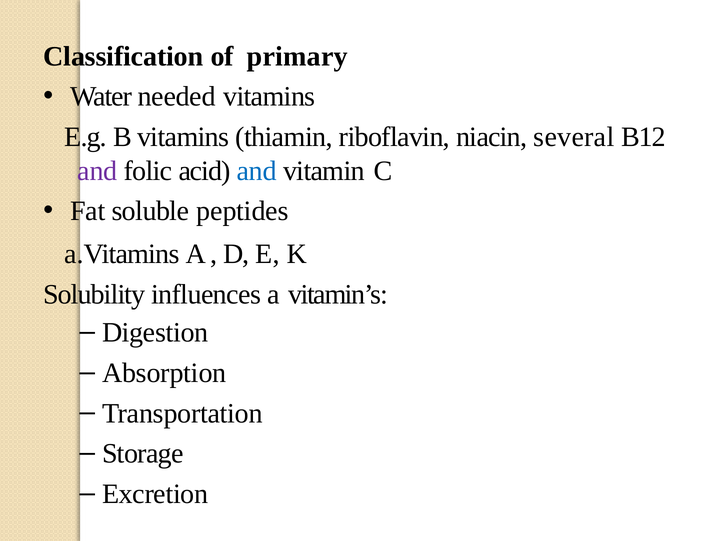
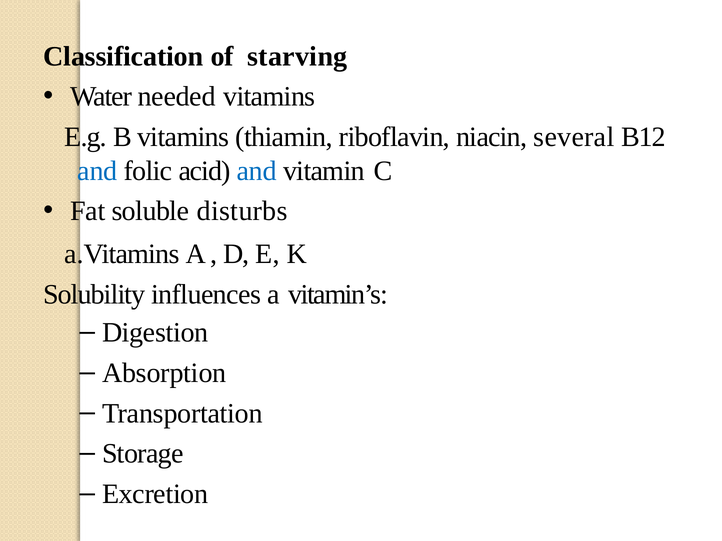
primary: primary -> starving
and at (97, 171) colour: purple -> blue
peptides: peptides -> disturbs
